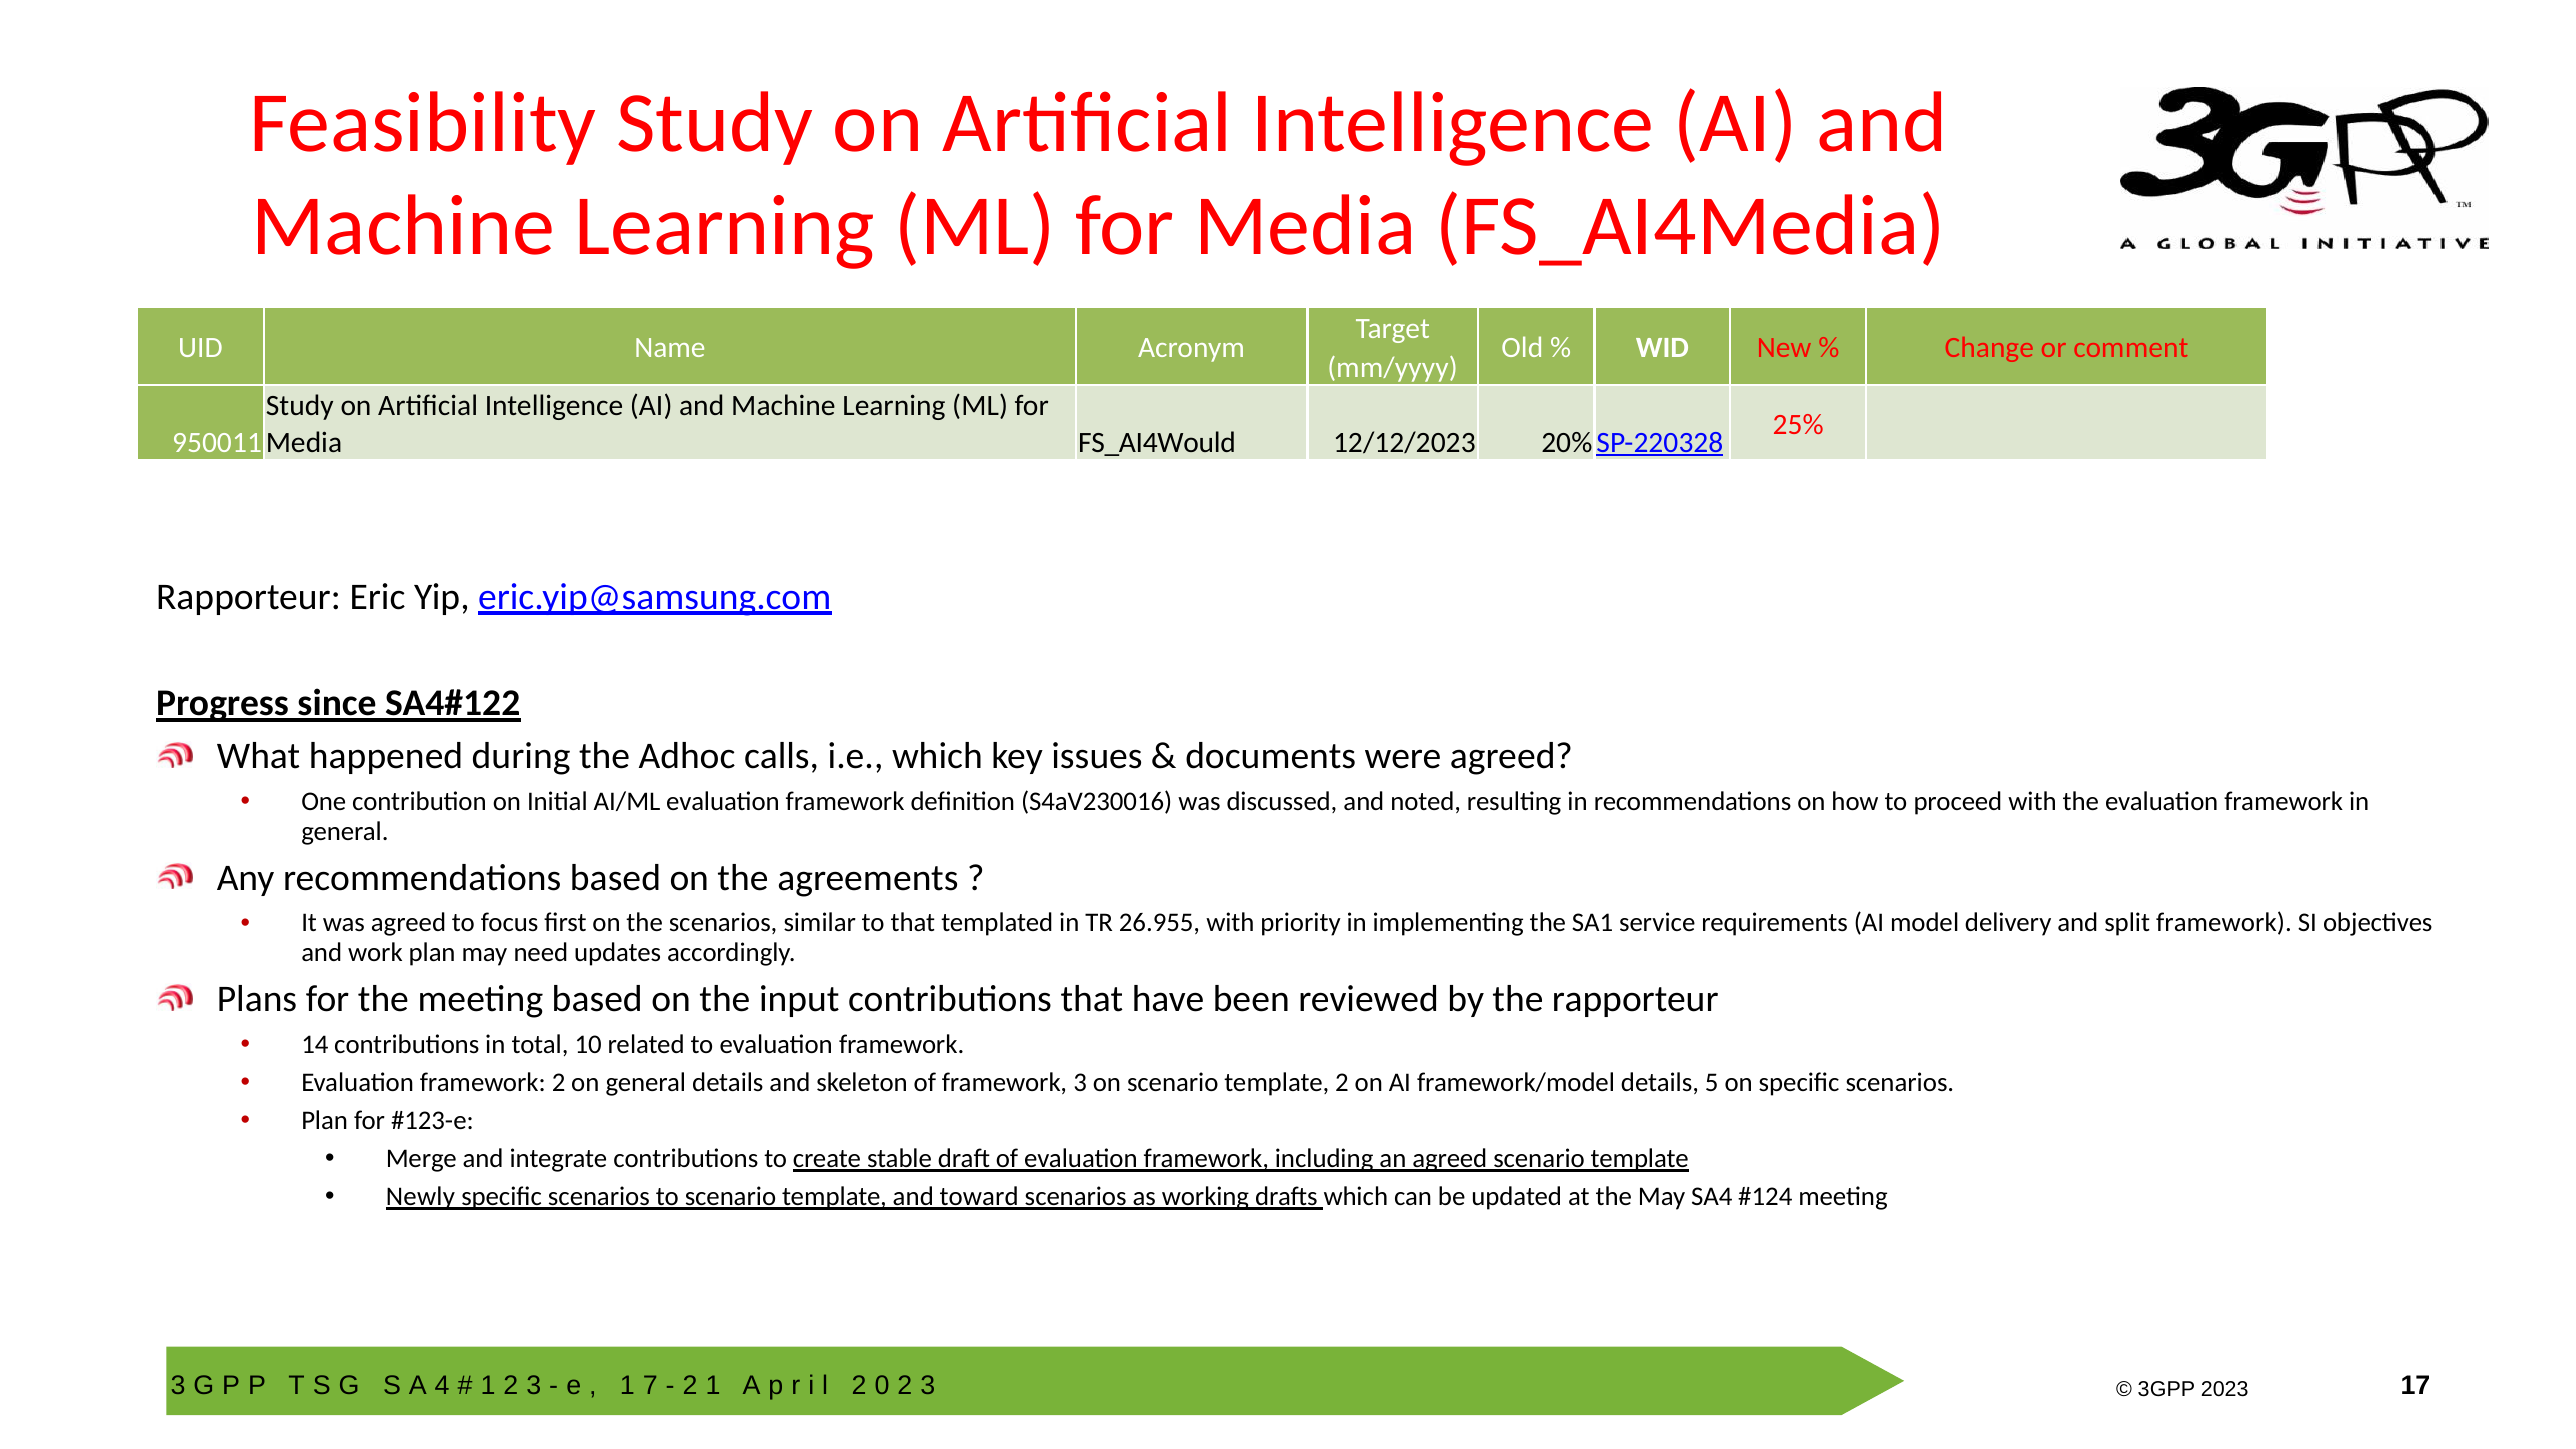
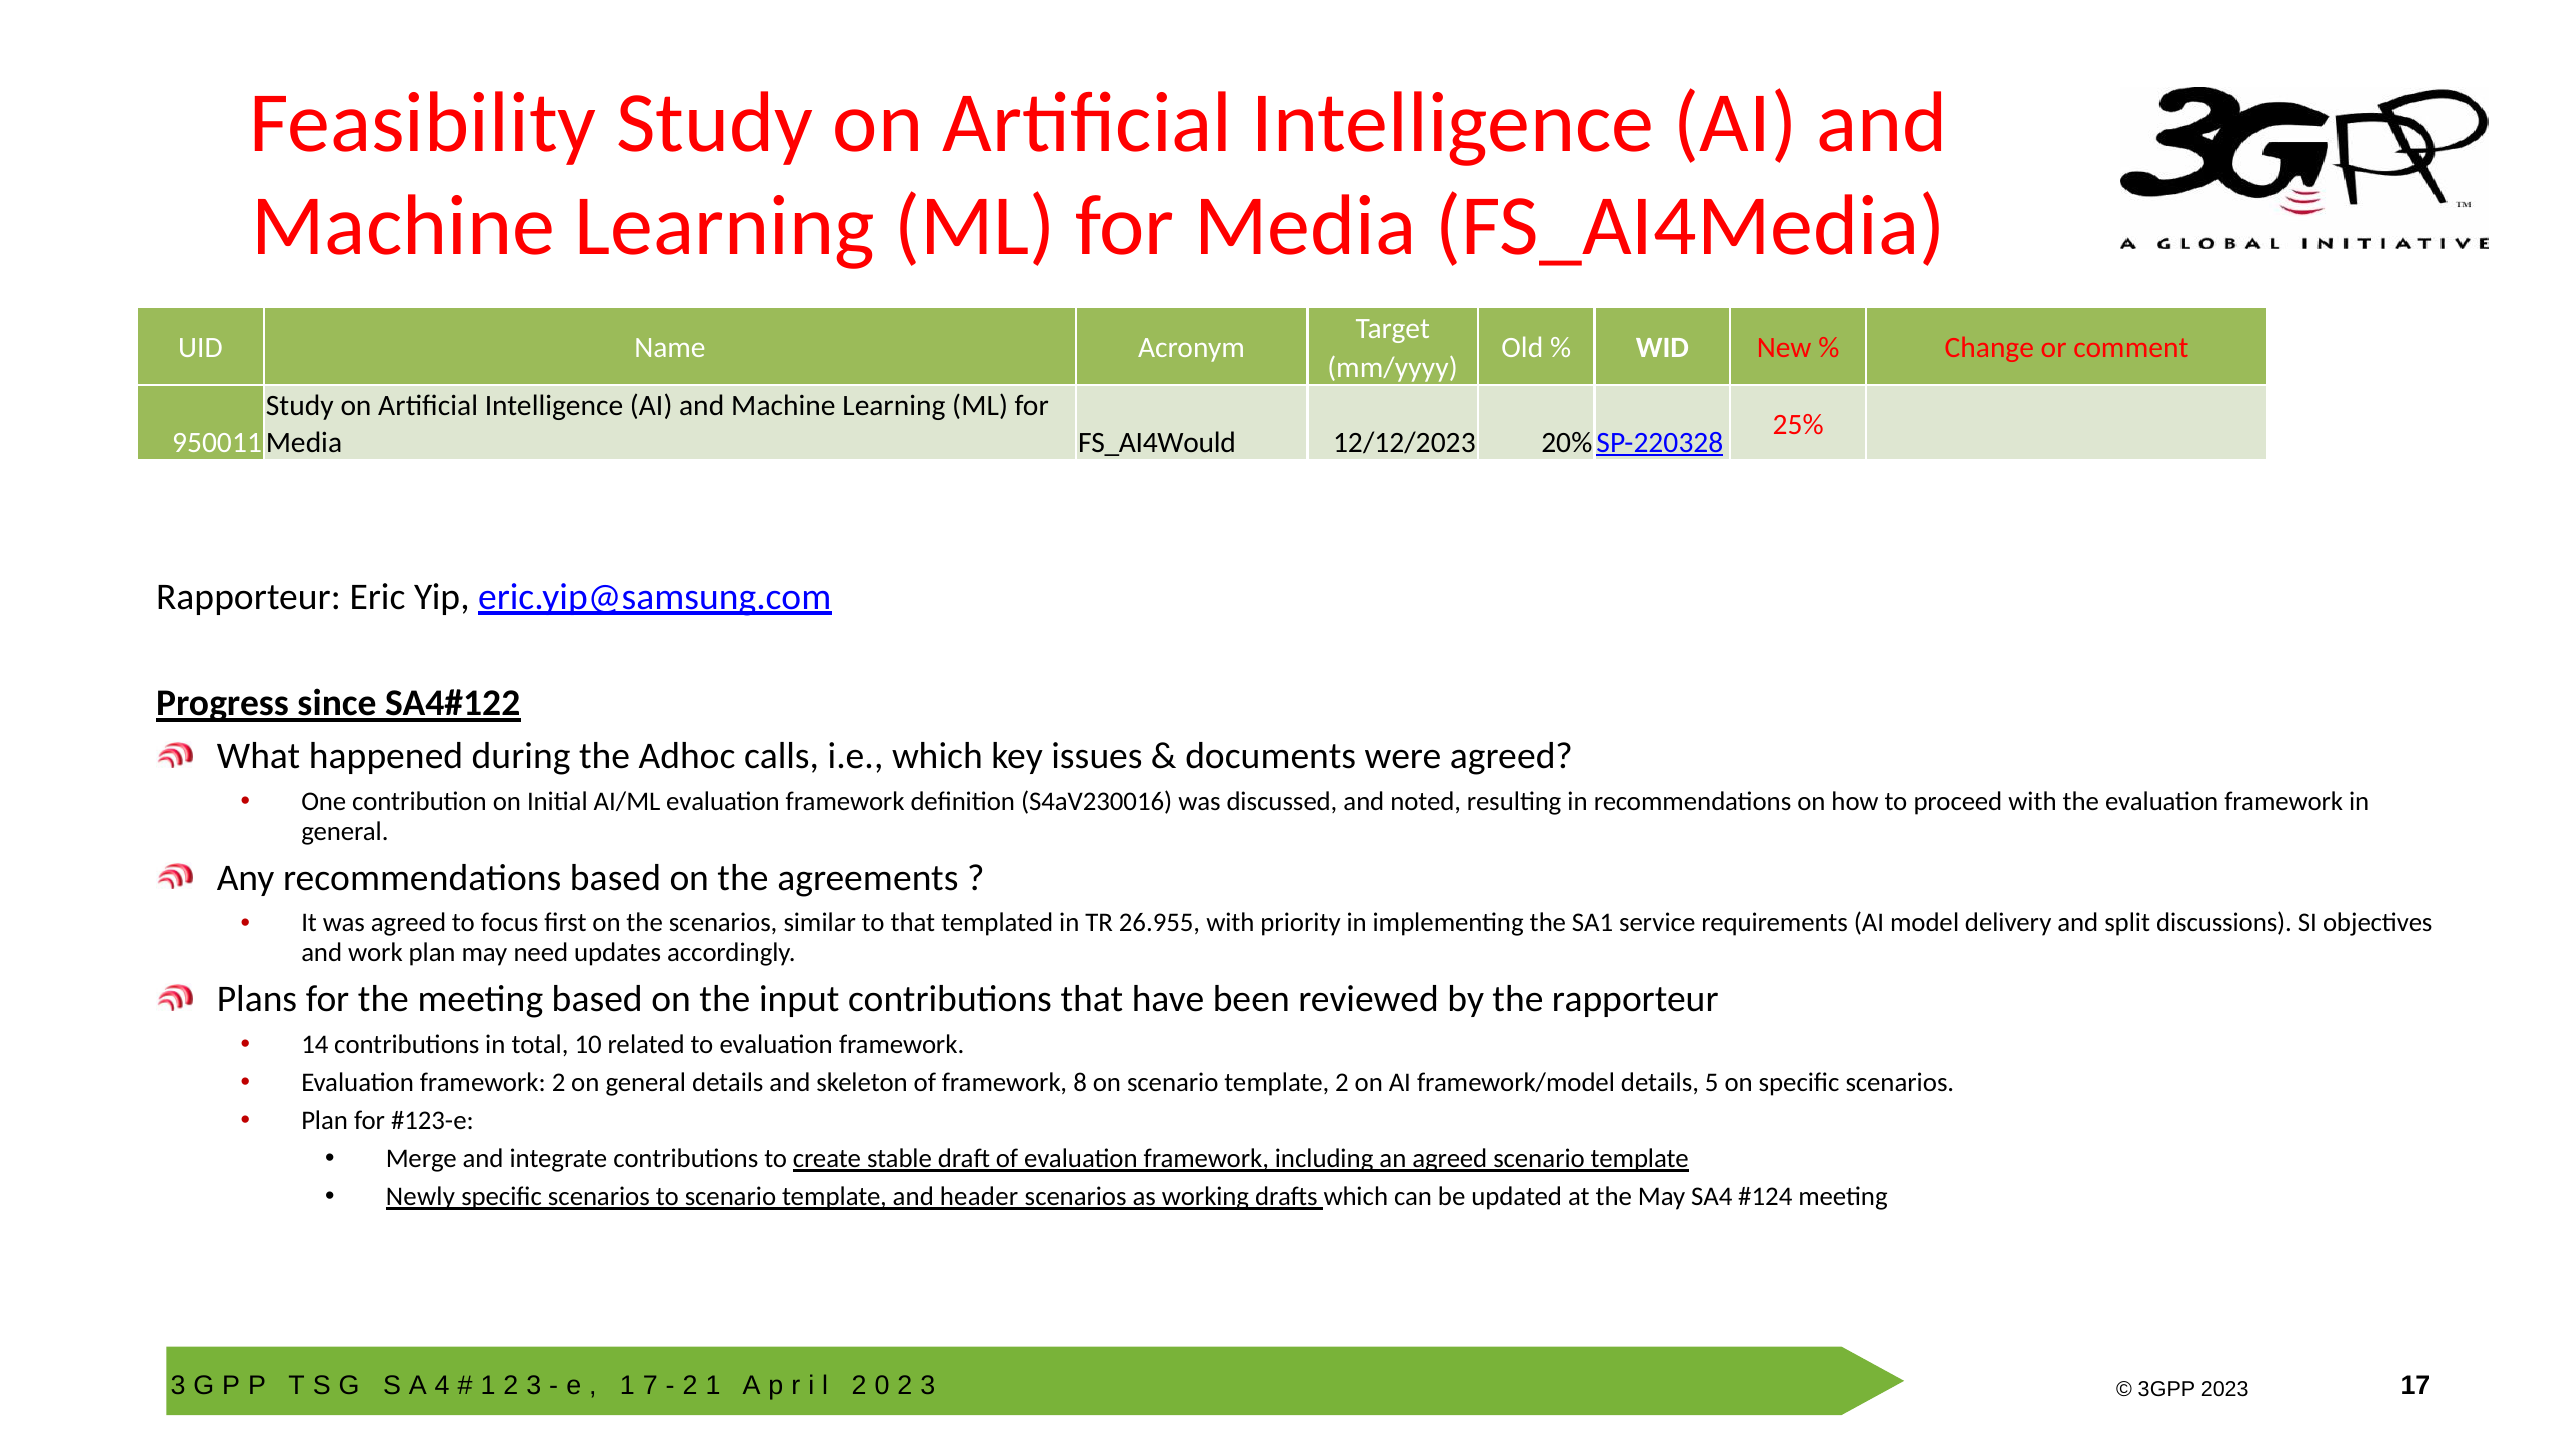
split framework: framework -> discussions
framework 3: 3 -> 8
toward: toward -> header
